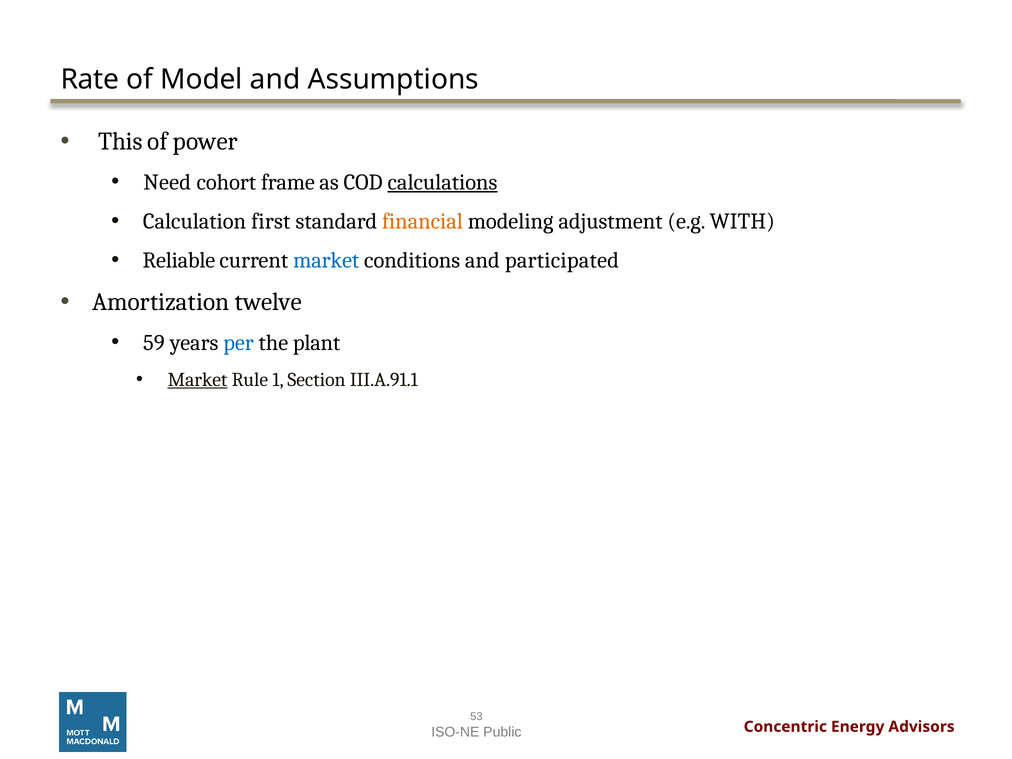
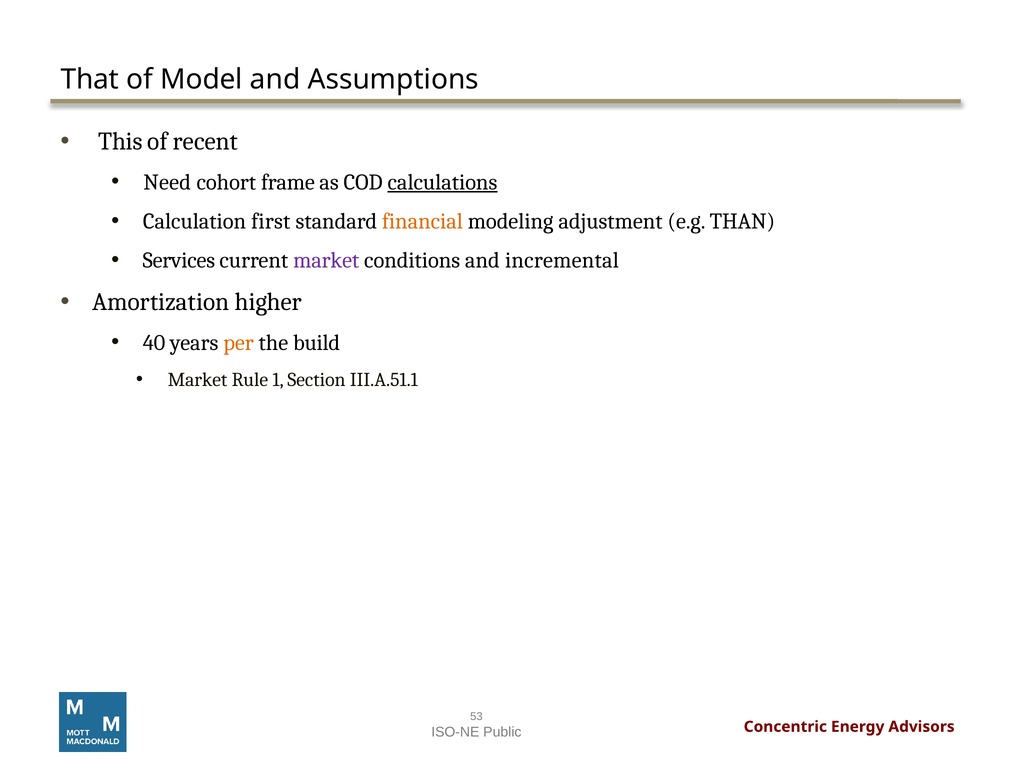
Rate: Rate -> That
power: power -> recent
WITH: WITH -> THAN
Reliable: Reliable -> Services
market at (326, 261) colour: blue -> purple
participated: participated -> incremental
twelve: twelve -> higher
59: 59 -> 40
per colour: blue -> orange
plant: plant -> build
Market at (198, 380) underline: present -> none
III.A.91.1: III.A.91.1 -> III.A.51.1
